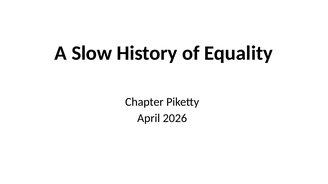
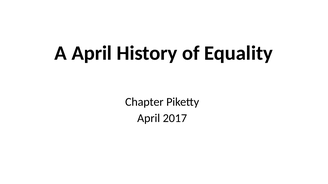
A Slow: Slow -> April
2026: 2026 -> 2017
